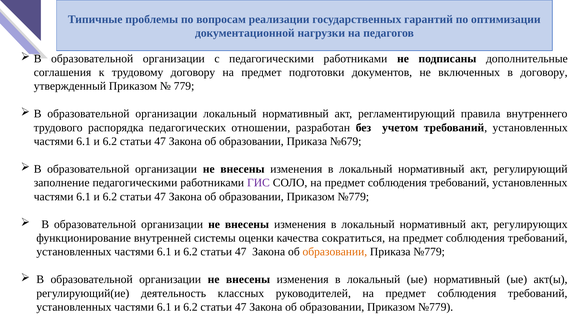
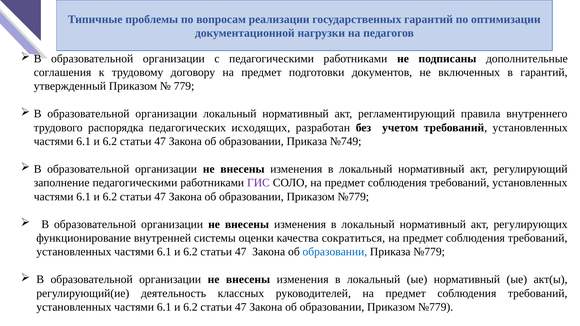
в договору: договору -> гарантий
отношении: отношении -> исходящих
№679: №679 -> №749
образовании at (335, 252) colour: orange -> blue
